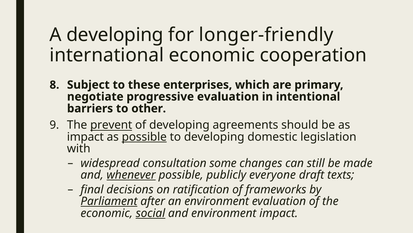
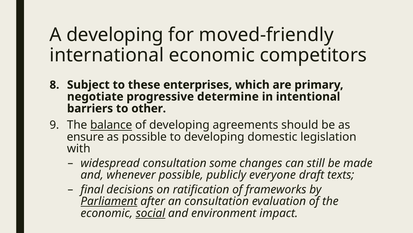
longer-friendly: longer-friendly -> moved-friendly
cooperation: cooperation -> competitors
progressive evaluation: evaluation -> determine
prevent: prevent -> balance
impact at (85, 136): impact -> ensure
possible at (144, 136) underline: present -> none
whenever underline: present -> none
an environment: environment -> consultation
